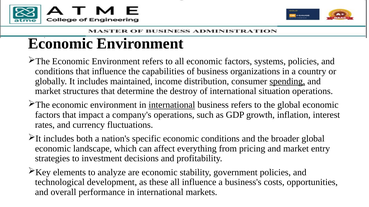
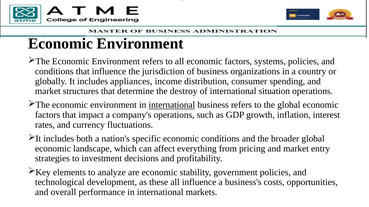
capabilities: capabilities -> jurisdiction
maintained: maintained -> appliances
spending underline: present -> none
